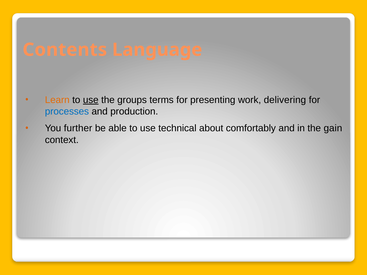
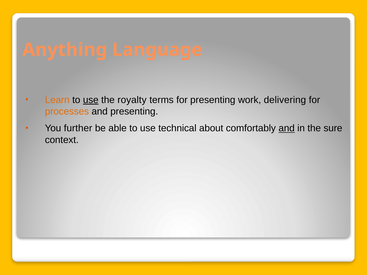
Contents: Contents -> Anything
groups: groups -> royalty
processes colour: blue -> orange
and production: production -> presenting
and at (287, 128) underline: none -> present
gain: gain -> sure
